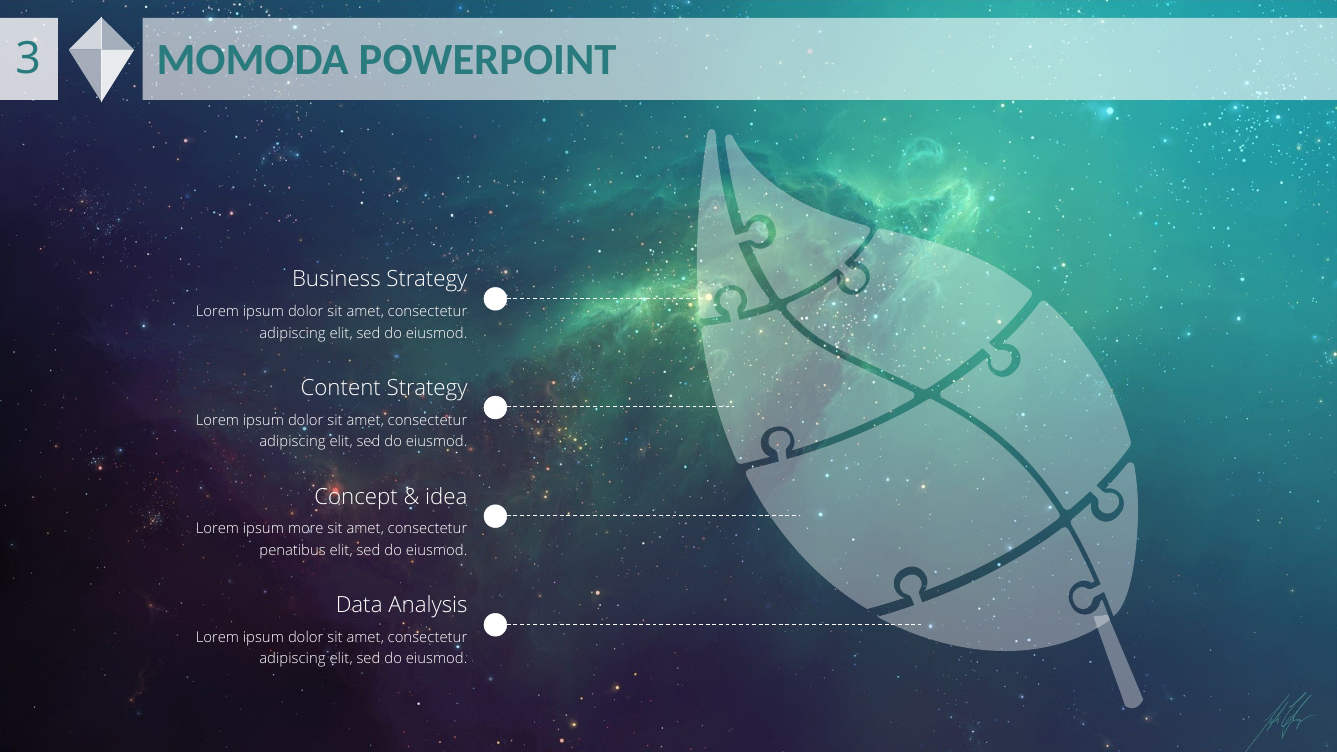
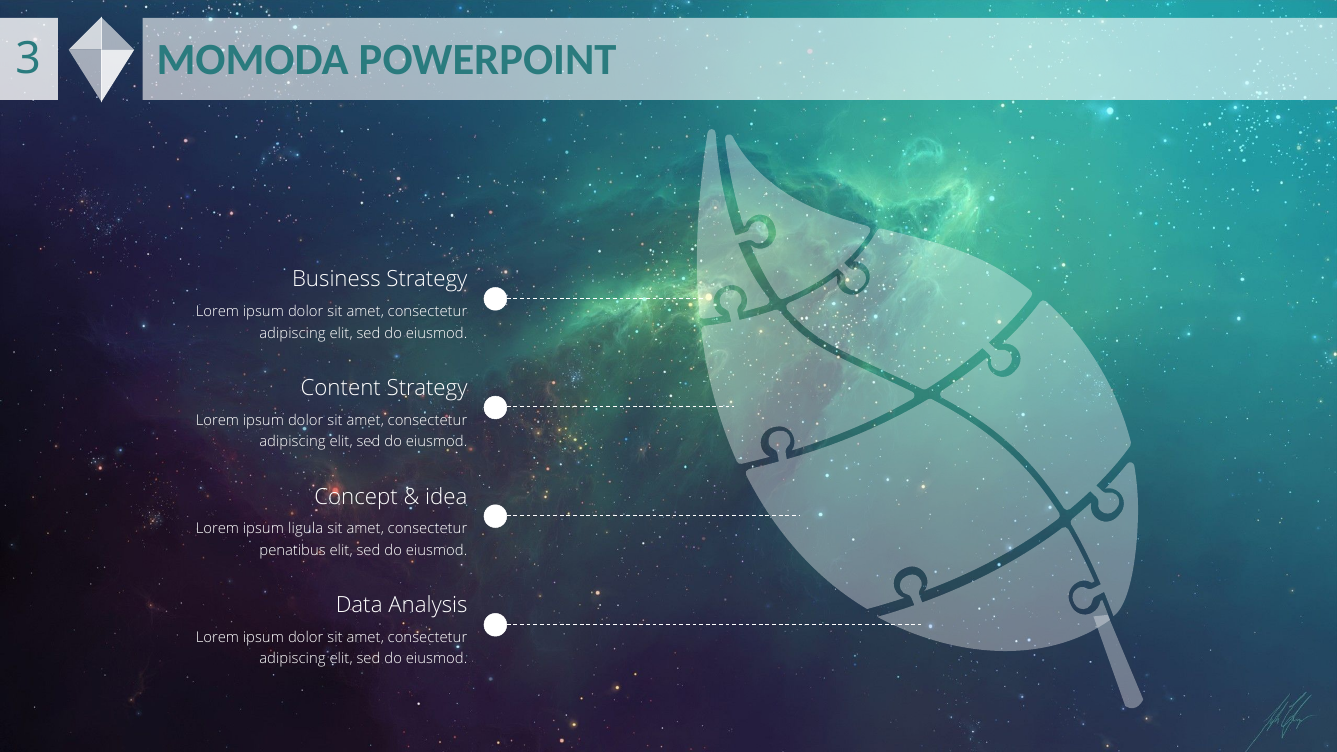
more: more -> ligula
